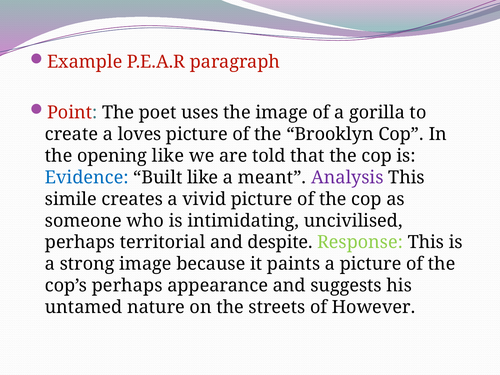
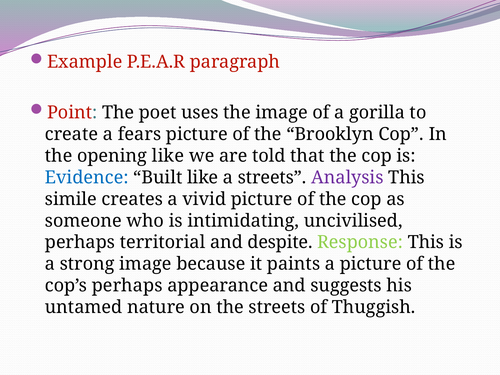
loves: loves -> fears
a meant: meant -> streets
However: However -> Thuggish
